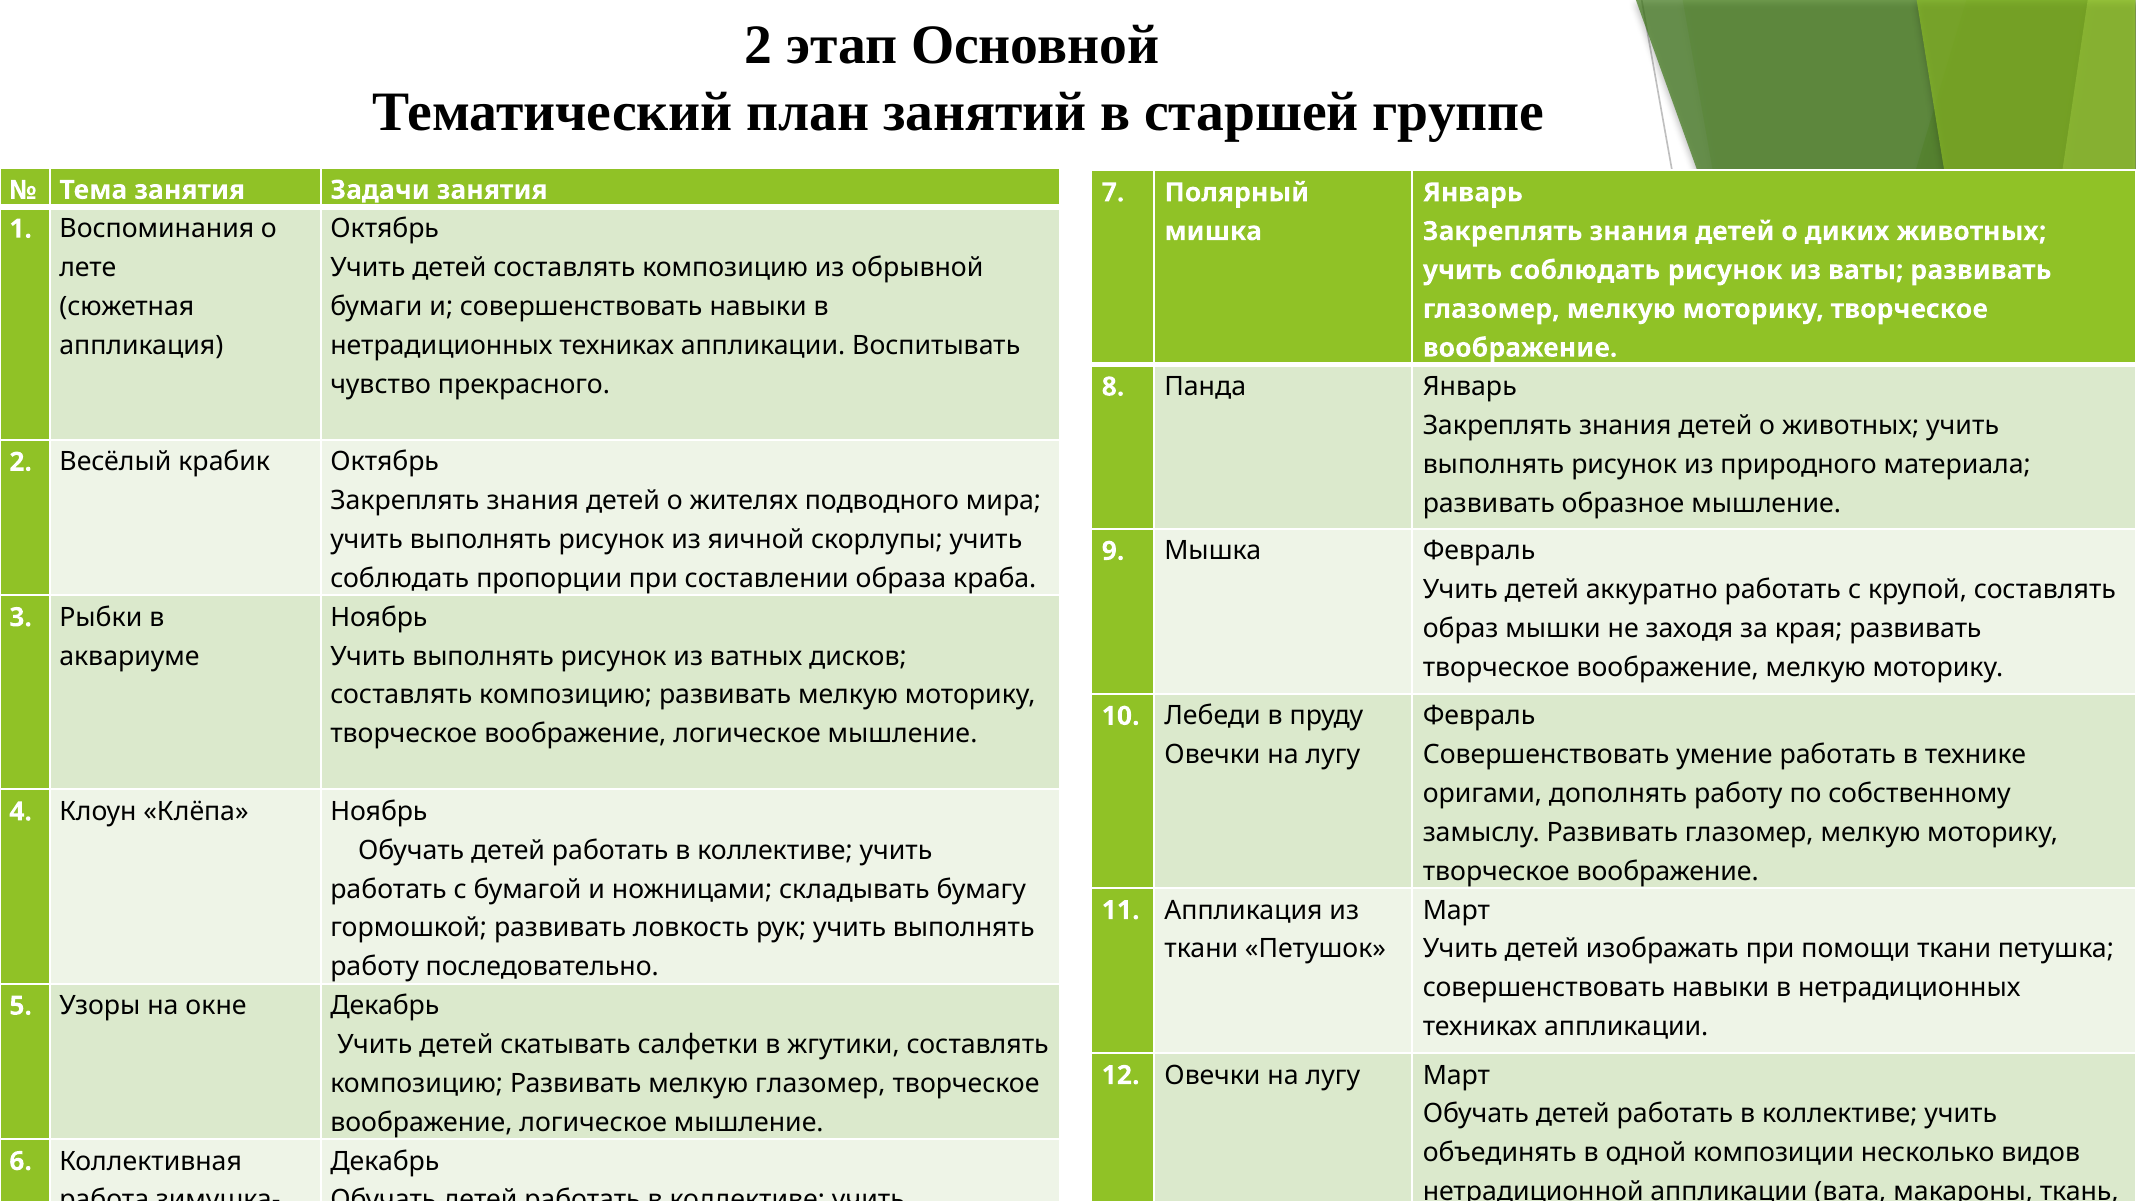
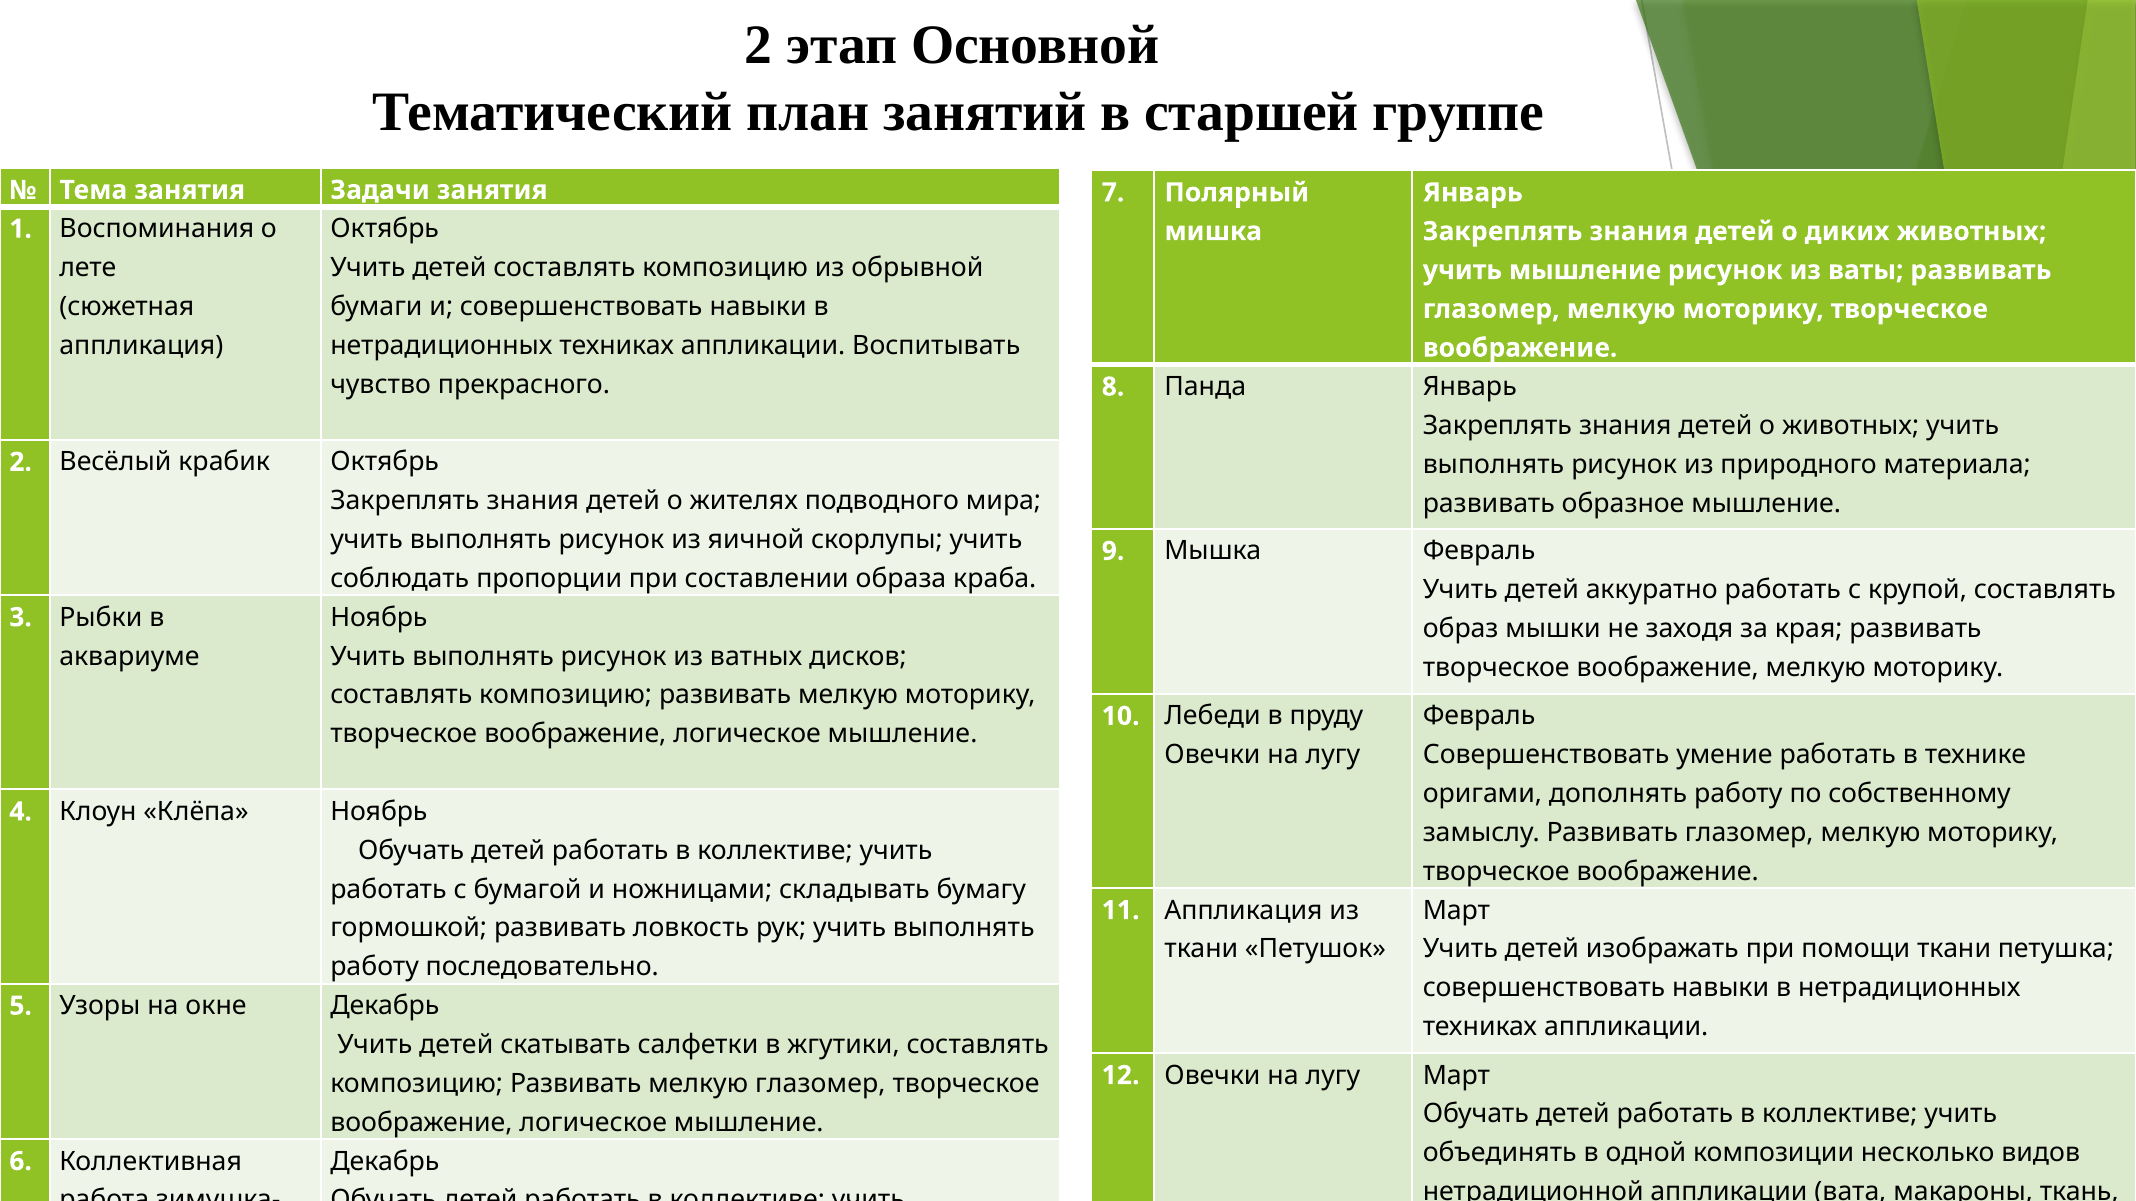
соблюдать at (1585, 270): соблюдать -> мышление
